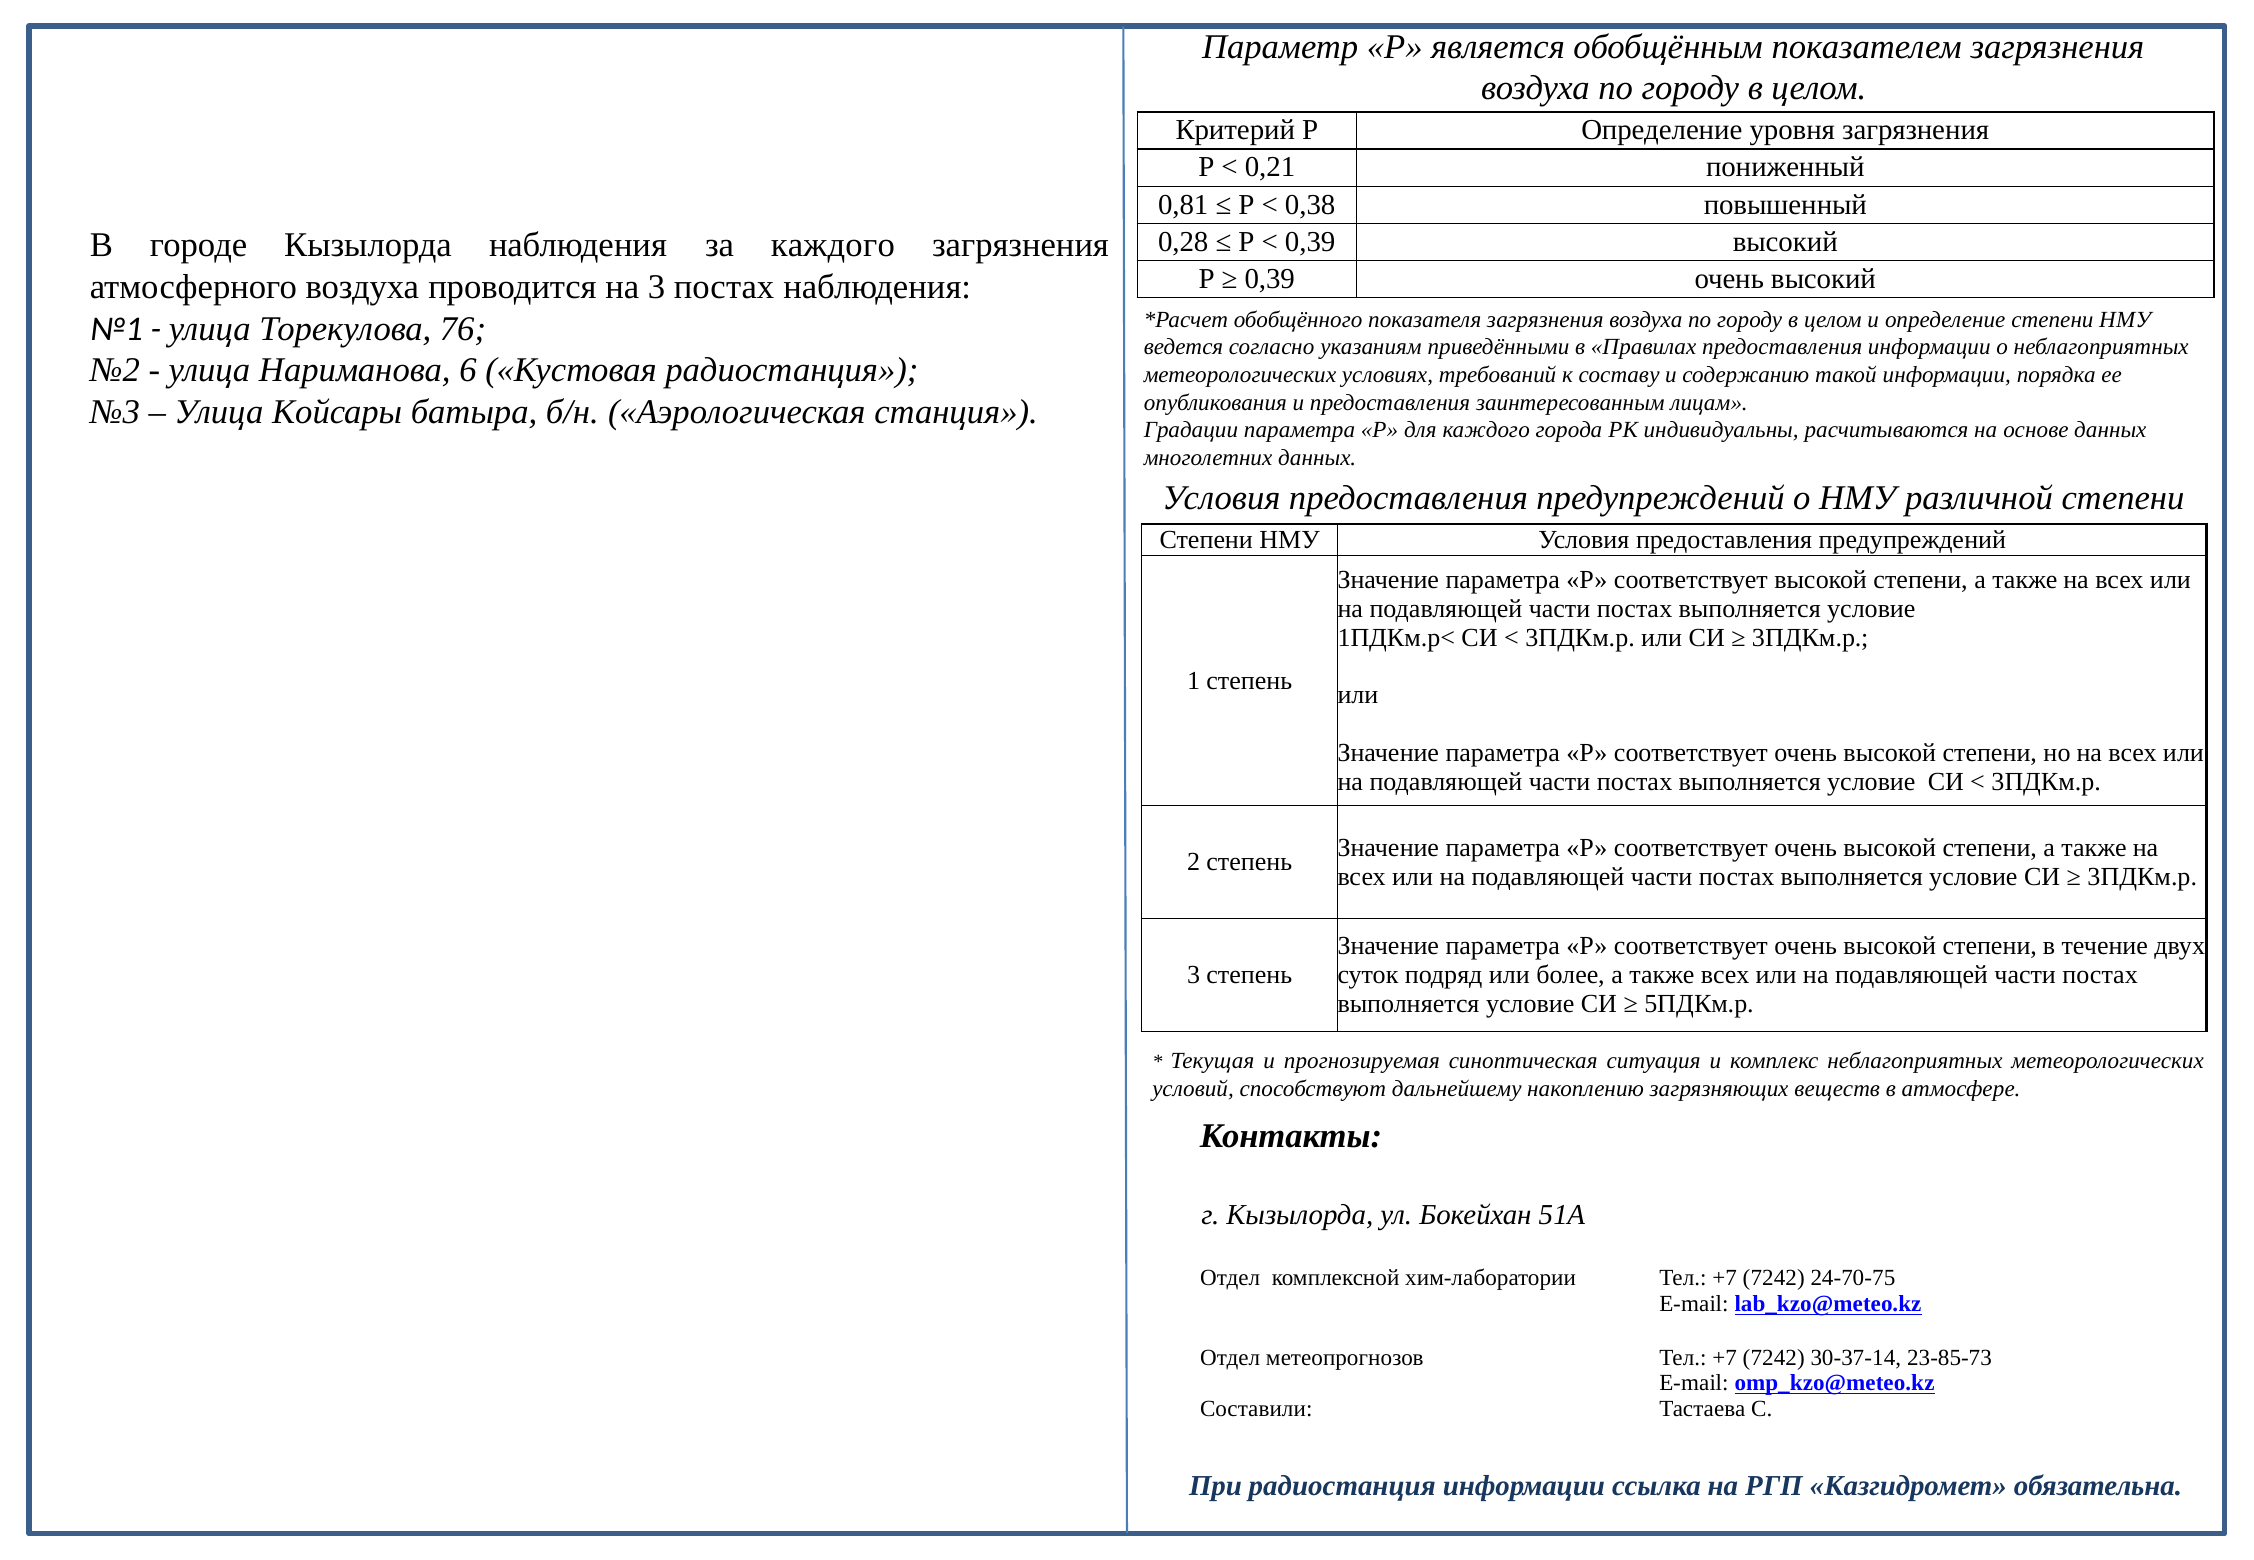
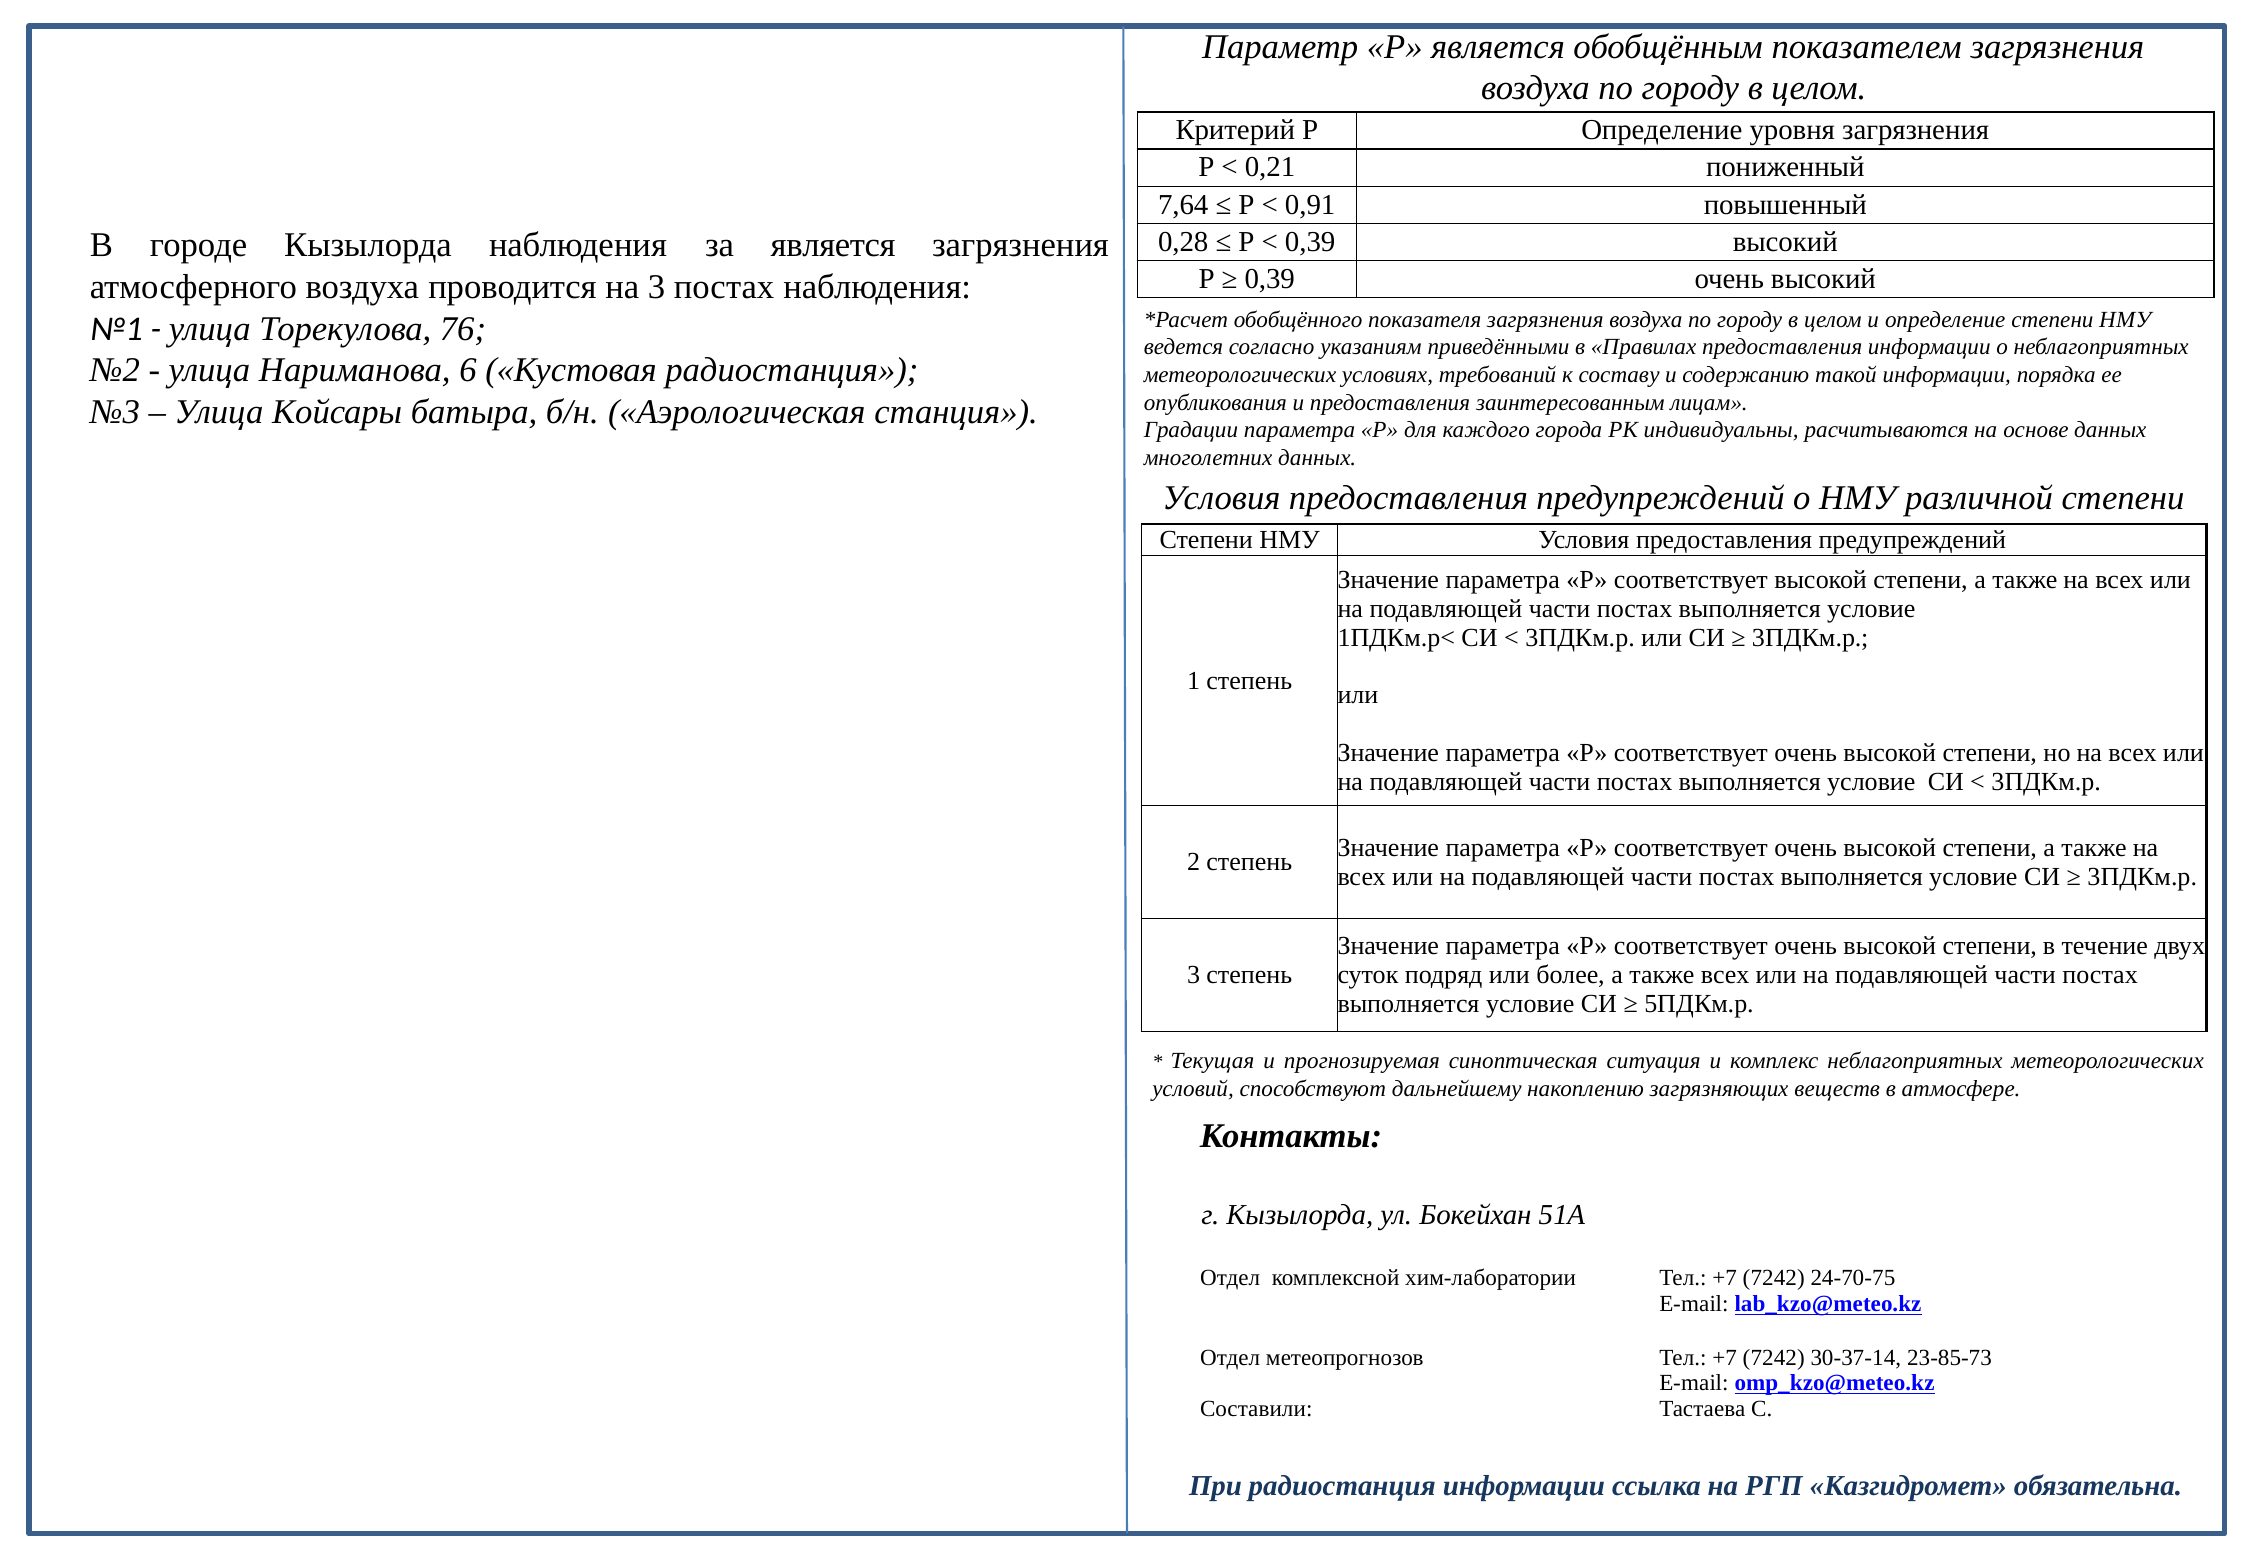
0,81: 0,81 -> 7,64
0,38: 0,38 -> 0,91
за каждого: каждого -> является
